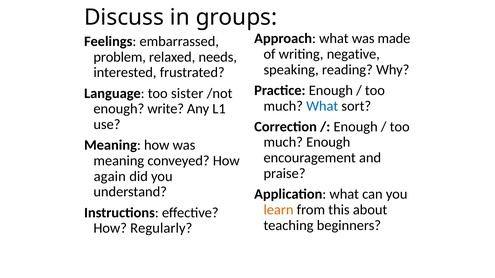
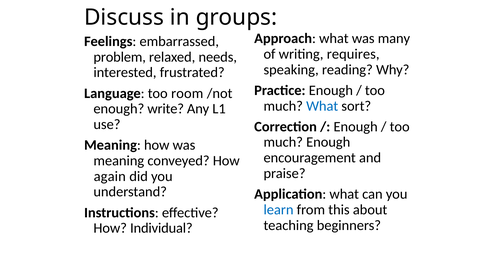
made: made -> many
negative: negative -> requires
sister: sister -> room
learn colour: orange -> blue
Regularly: Regularly -> Individual
